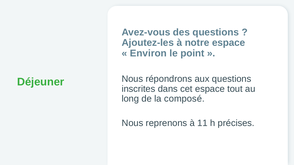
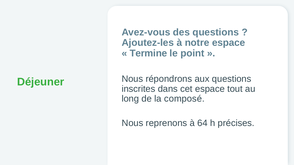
Environ: Environ -> Termine
11: 11 -> 64
